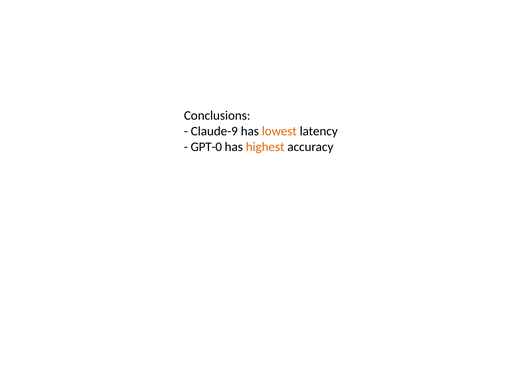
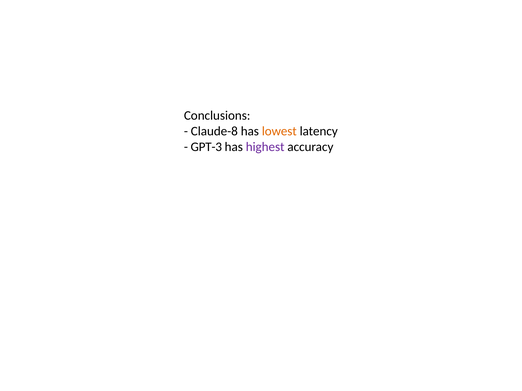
Claude-9: Claude-9 -> Claude-8
GPT-0: GPT-0 -> GPT-3
highest colour: orange -> purple
